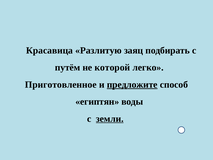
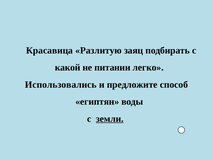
путём: путём -> какой
которой: которой -> питании
Приготовленное: Приготовленное -> Использовались
предложите underline: present -> none
